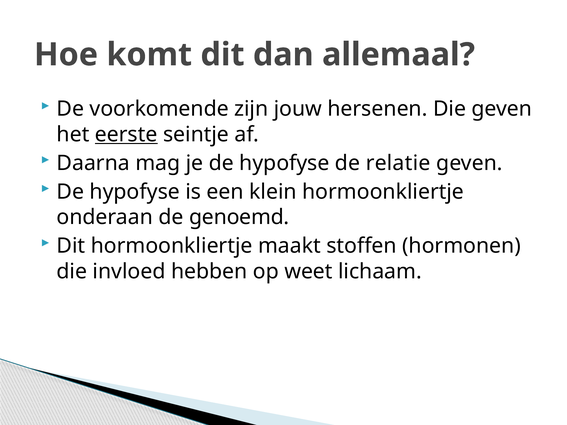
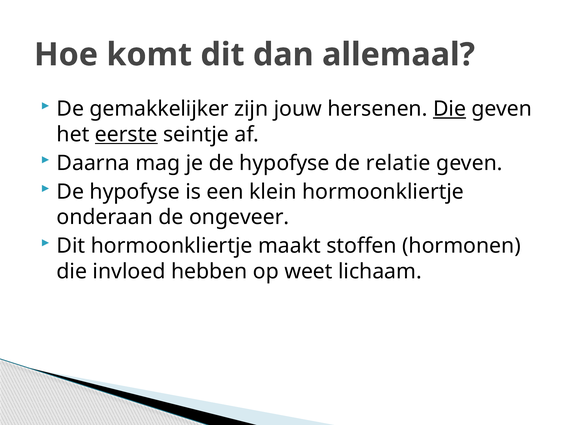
voorkomende: voorkomende -> gemakkelijker
Die at (450, 109) underline: none -> present
genoemd: genoemd -> ongeveer
